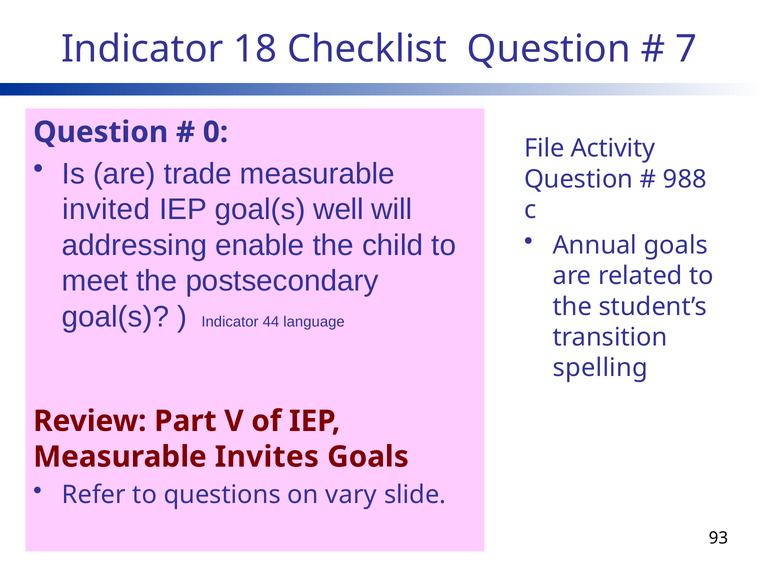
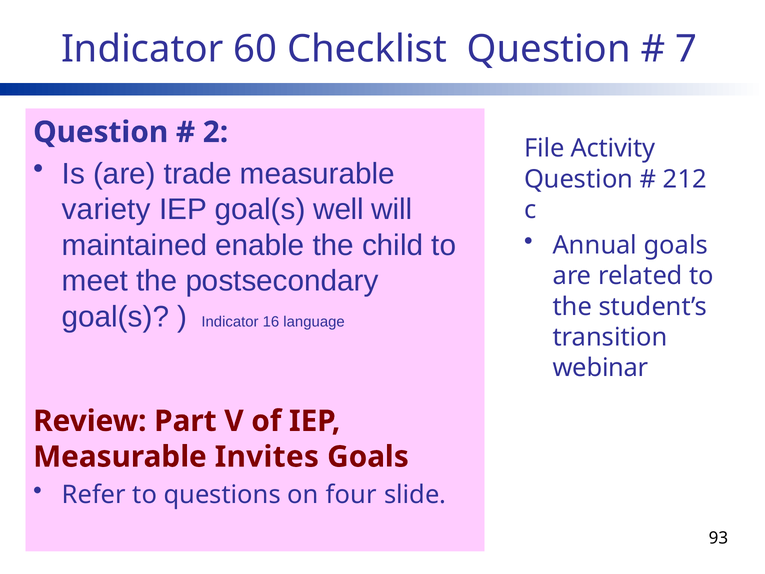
18: 18 -> 60
0: 0 -> 2
988: 988 -> 212
invited: invited -> variety
addressing: addressing -> maintained
44: 44 -> 16
spelling: spelling -> webinar
vary: vary -> four
